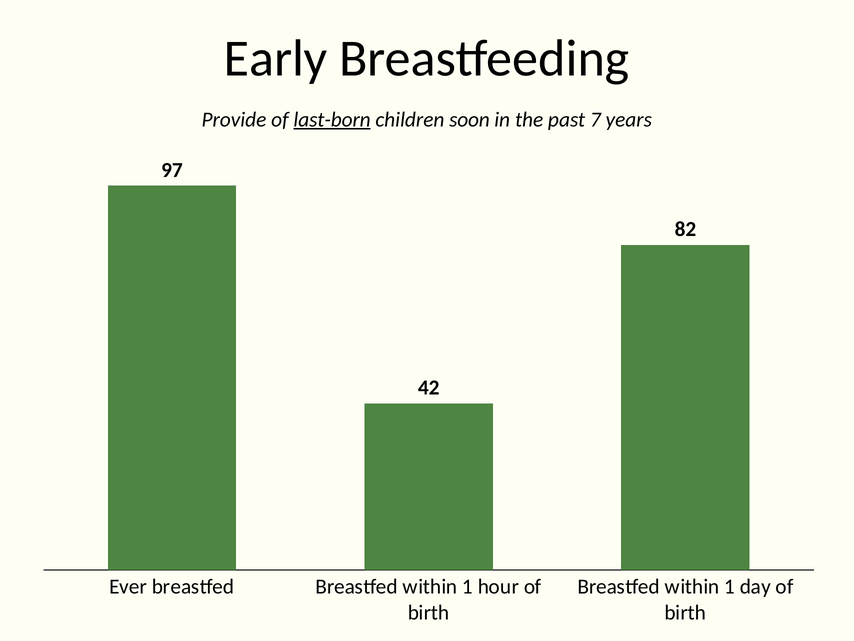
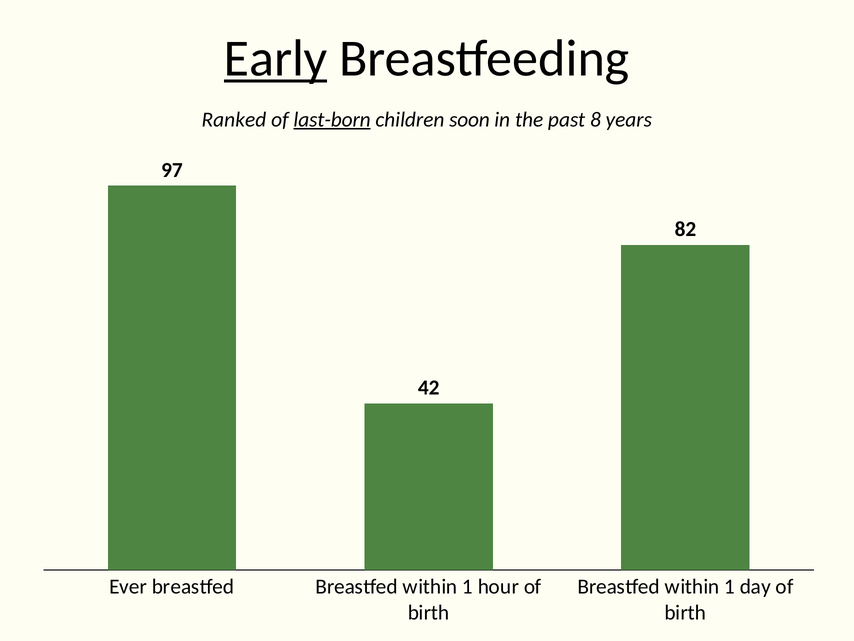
Early underline: none -> present
Provide: Provide -> Ranked
7: 7 -> 8
